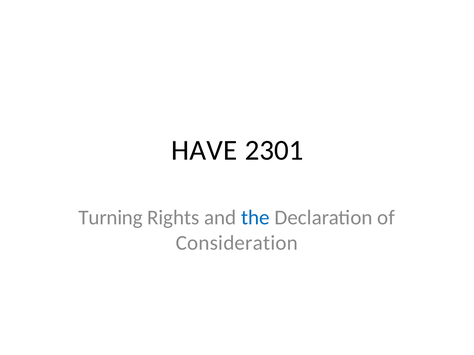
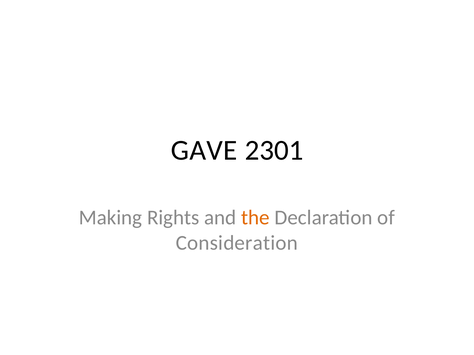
HAVE: HAVE -> GAVE
Turning: Turning -> Making
the colour: blue -> orange
